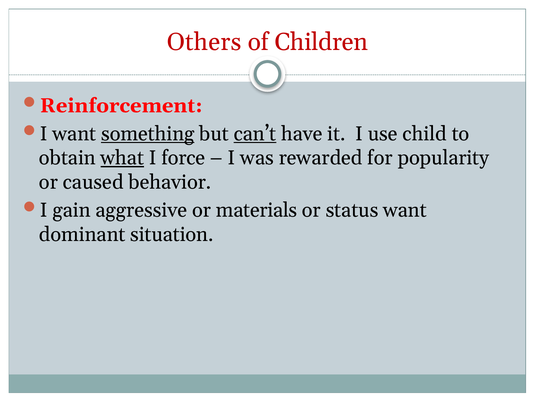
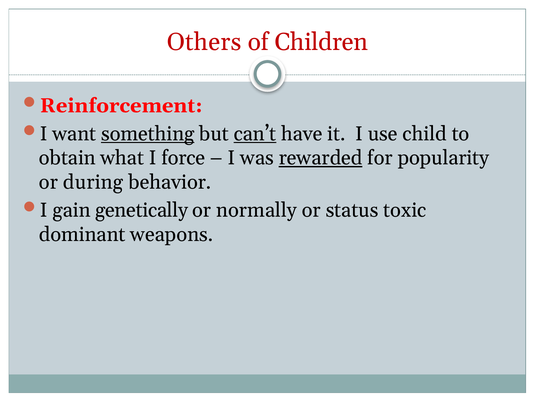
what underline: present -> none
rewarded underline: none -> present
caused: caused -> during
aggressive: aggressive -> genetically
materials: materials -> normally
status want: want -> toxic
situation: situation -> weapons
